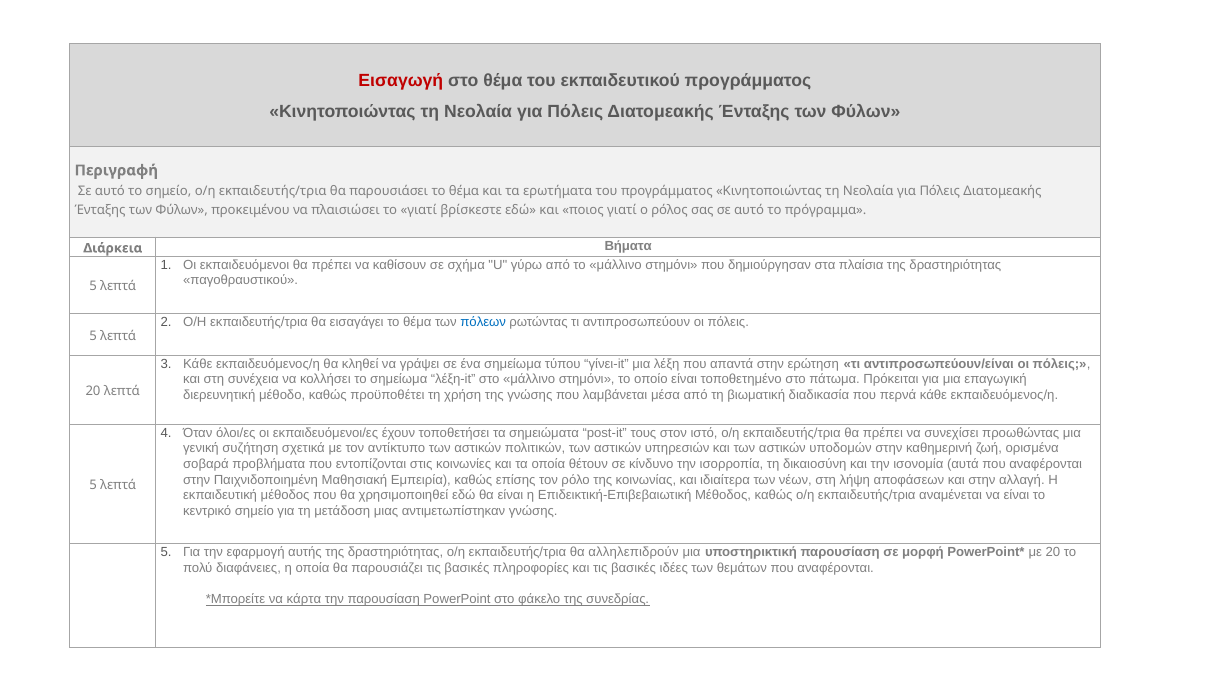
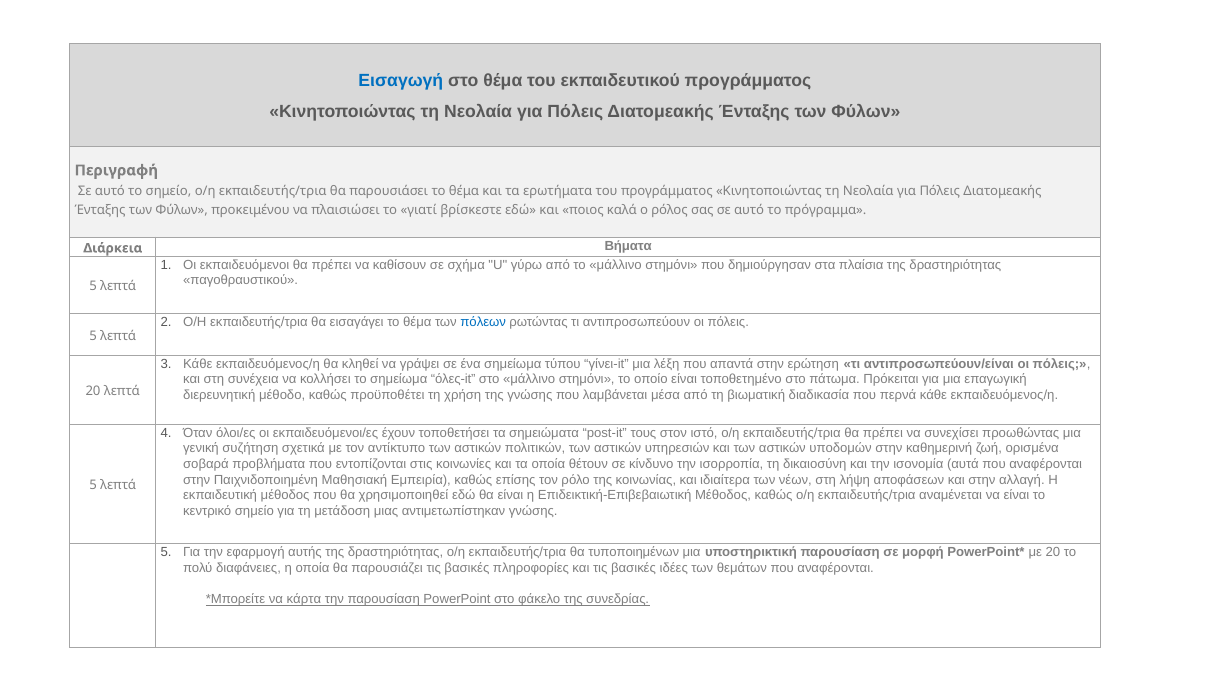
Εισαγωγή colour: red -> blue
ποιος γιατί: γιατί -> καλά
λέξη-it: λέξη-it -> όλες-it
αλληλεπιδρούν: αλληλεπιδρούν -> τυποποιημένων
